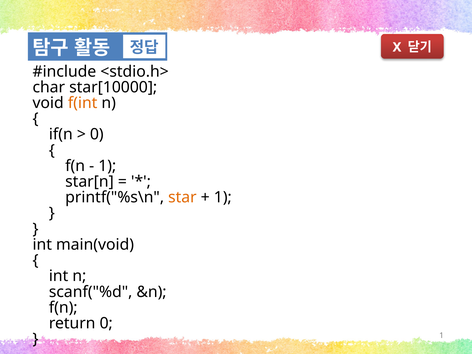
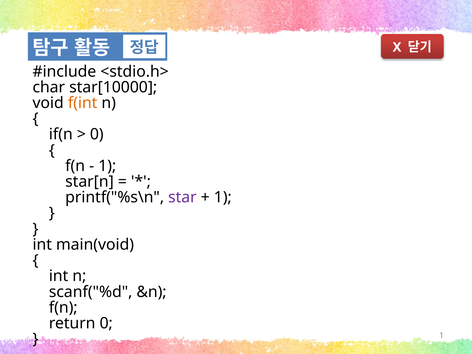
star colour: orange -> purple
